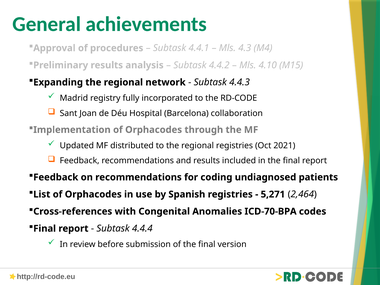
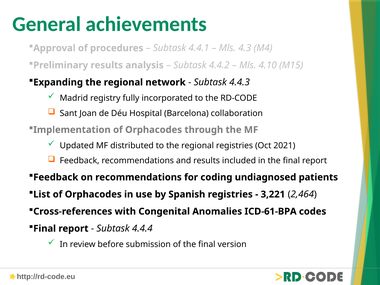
5,271: 5,271 -> 3,221
ICD-70-BPA: ICD-70-BPA -> ICD-61-BPA
